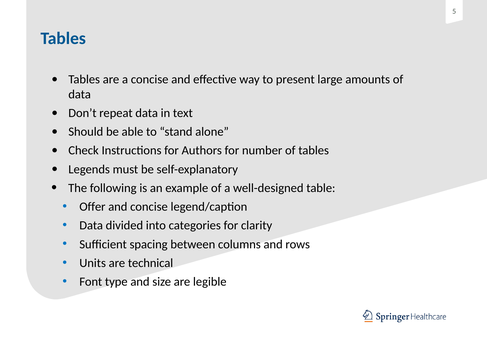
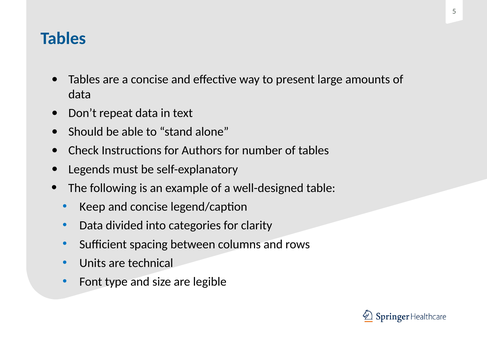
Offer: Offer -> Keep
